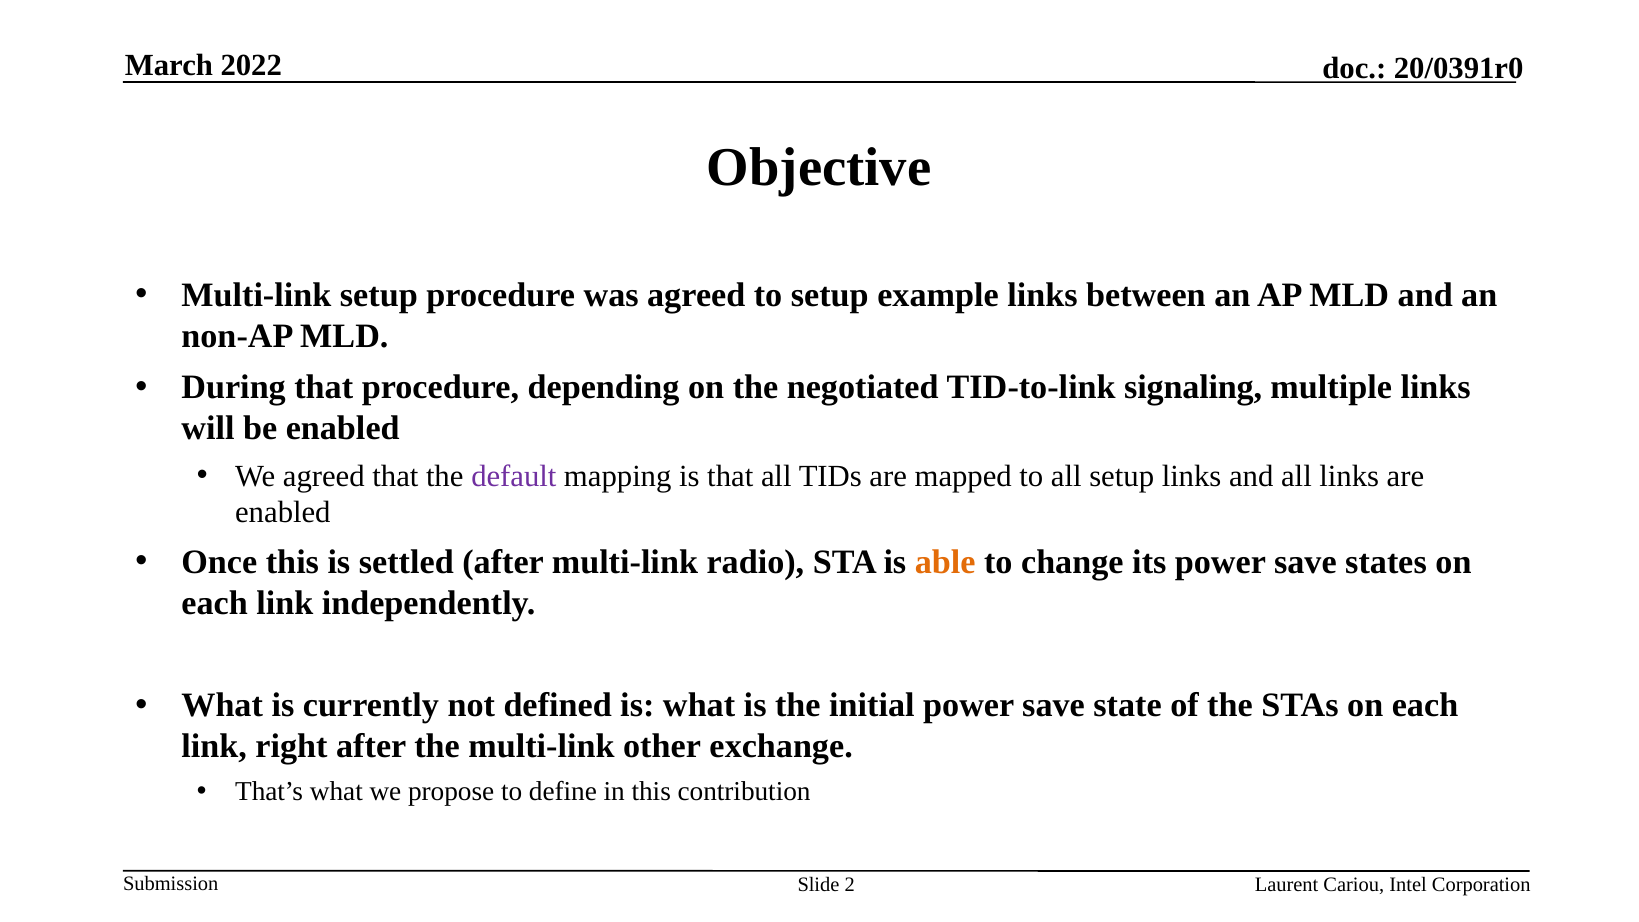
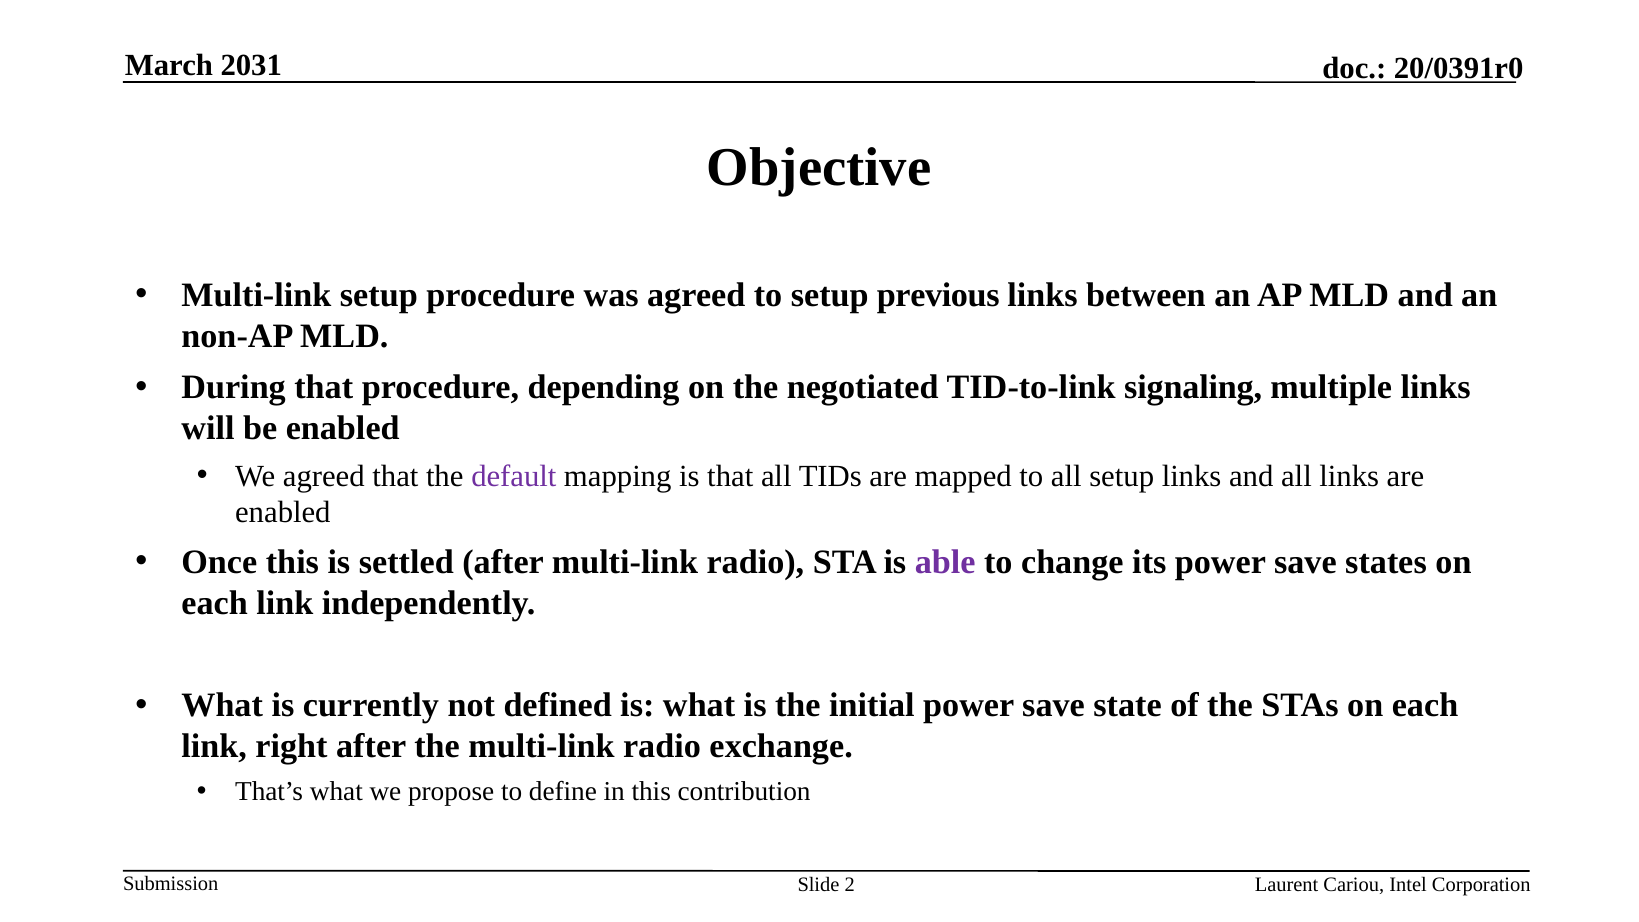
2022: 2022 -> 2031
example: example -> previous
able colour: orange -> purple
the multi-link other: other -> radio
